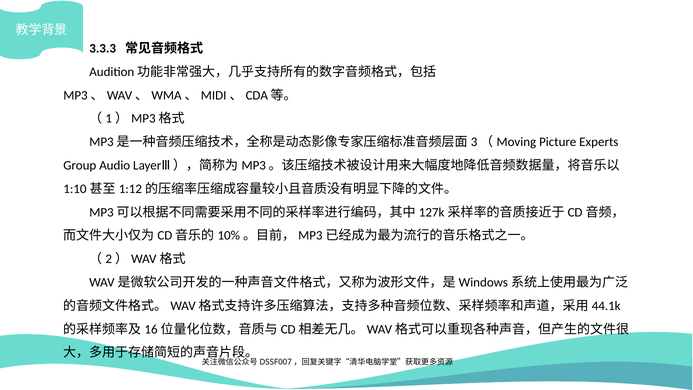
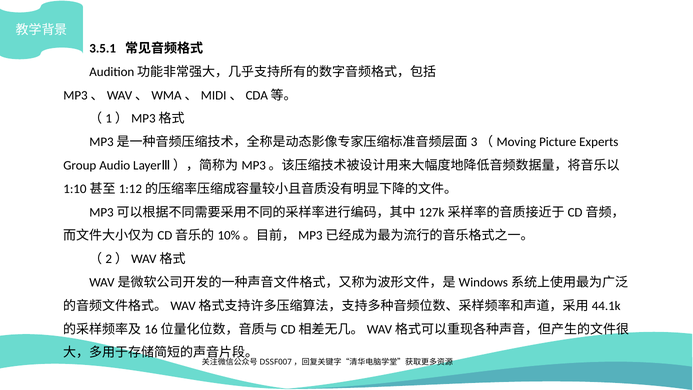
3.3.3: 3.3.3 -> 3.5.1
